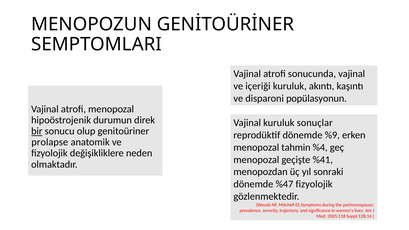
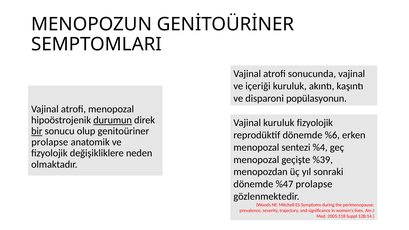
durumun underline: none -> present
kuruluk sonuçlar: sonuçlar -> fizyolojik
%9: %9 -> %6
tahmin: tahmin -> sentezi
%41: %41 -> %39
%47 fizyolojik: fizyolojik -> prolapse
